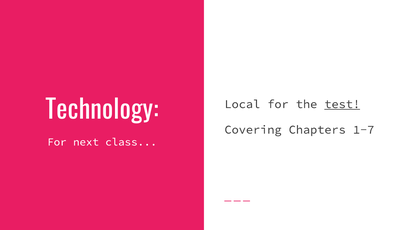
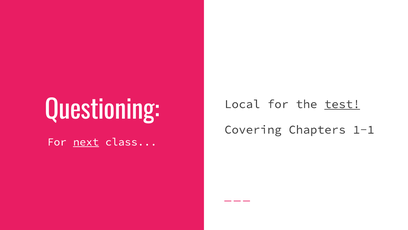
Technology: Technology -> Questioning
1-7: 1-7 -> 1-1
next underline: none -> present
